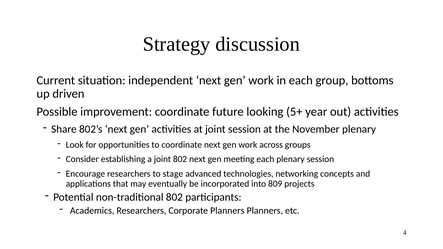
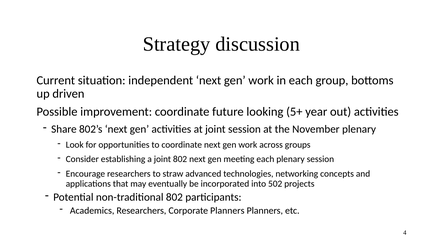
stage: stage -> straw
809: 809 -> 502
